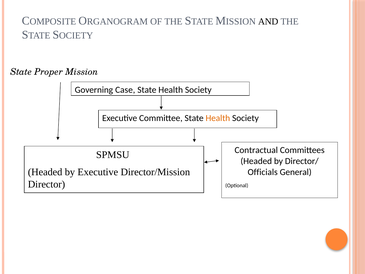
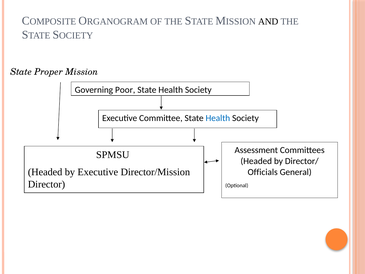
Case: Case -> Poor
Health at (218, 118) colour: orange -> blue
Contractual: Contractual -> Assessment
